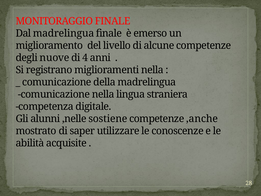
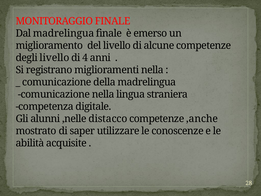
degli nuove: nuove -> livello
sostiene: sostiene -> distacco
